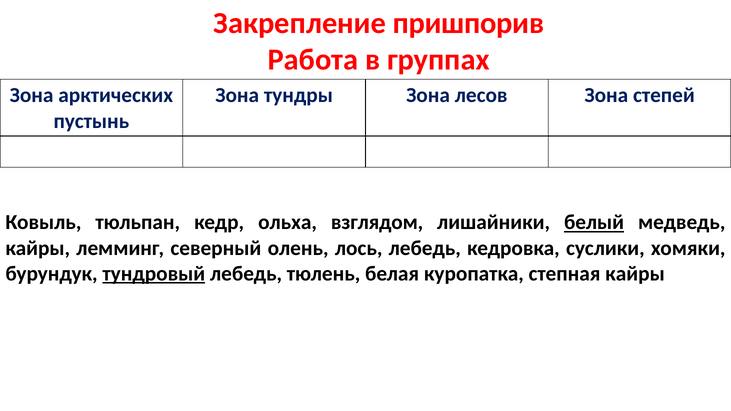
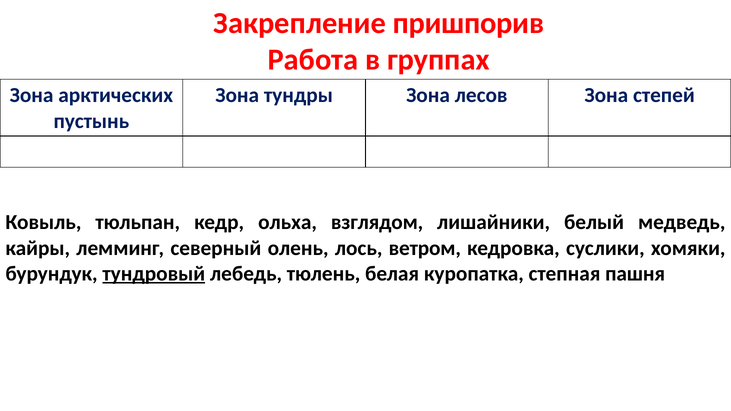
белый underline: present -> none
лось лебедь: лебедь -> ветром
степная кайры: кайры -> пашня
